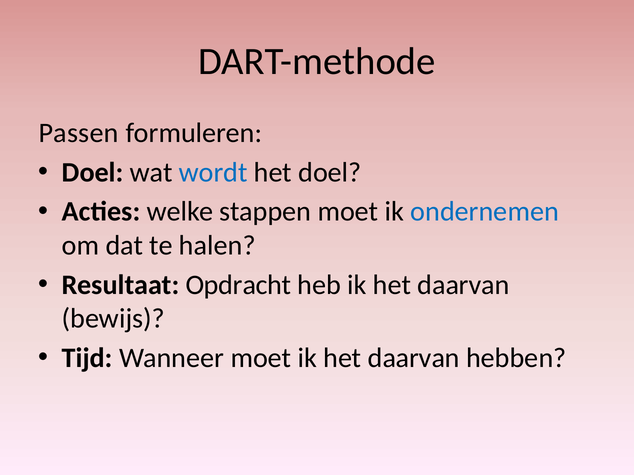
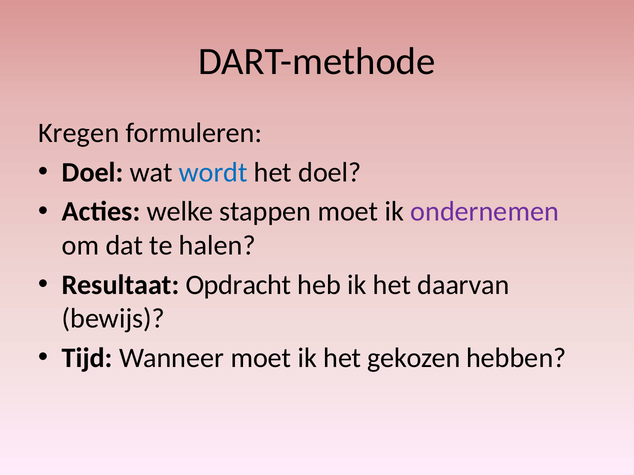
Passen: Passen -> Kregen
ondernemen colour: blue -> purple
moet ik het daarvan: daarvan -> gekozen
